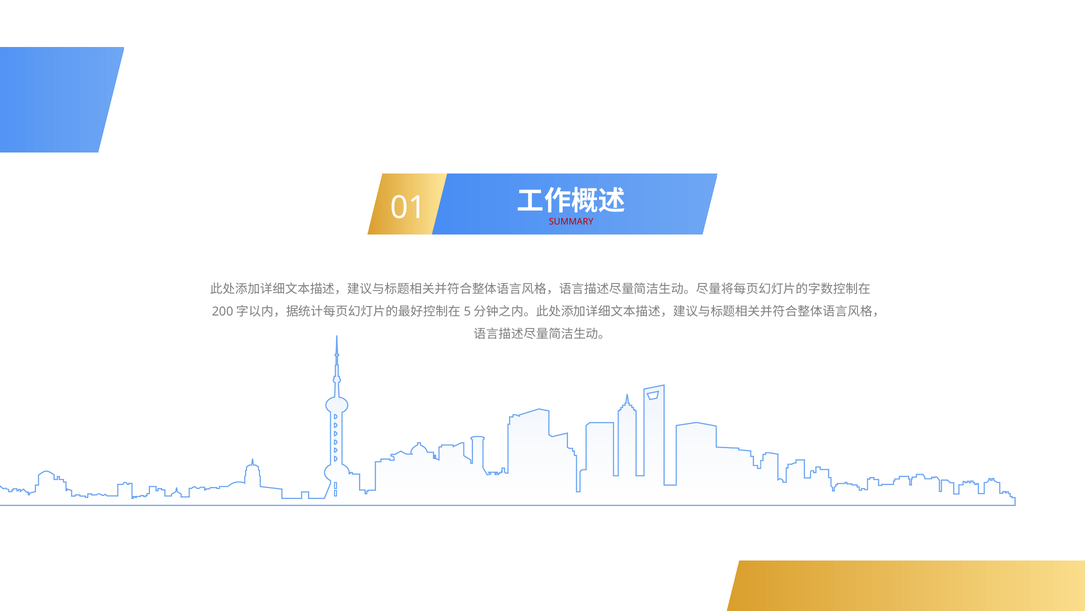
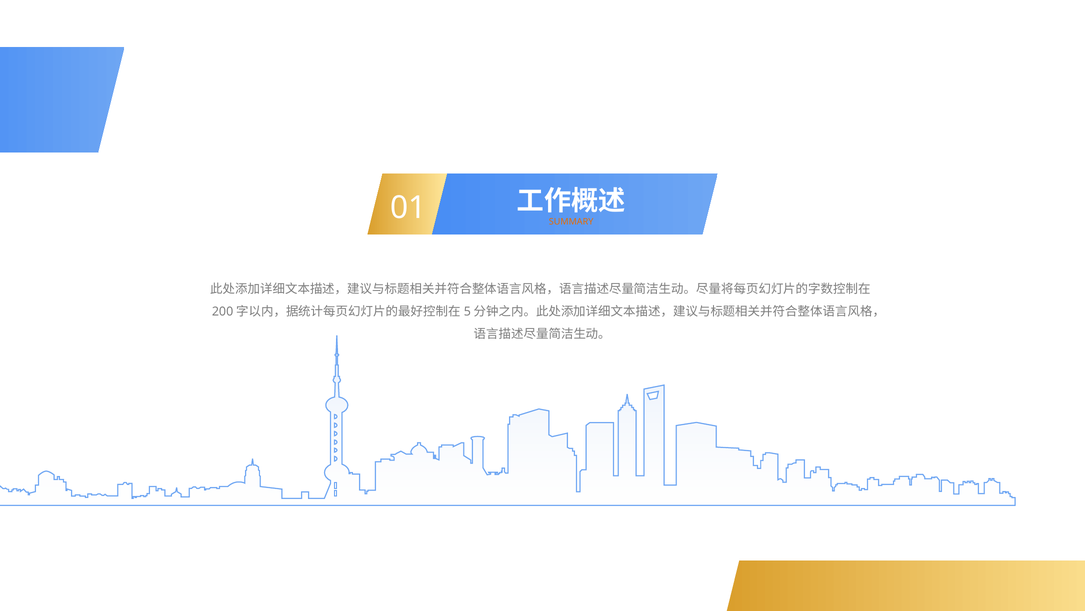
SUMMARY colour: red -> orange
